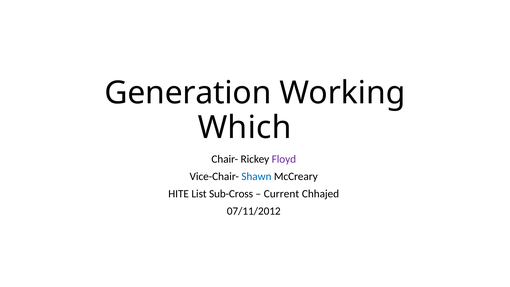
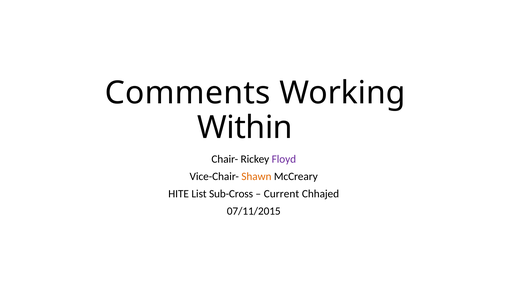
Generation: Generation -> Comments
Which: Which -> Within
Shawn colour: blue -> orange
07/11/2012: 07/11/2012 -> 07/11/2015
